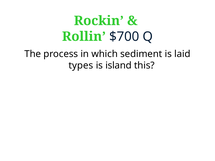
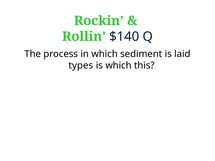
$700: $700 -> $140
is island: island -> which
